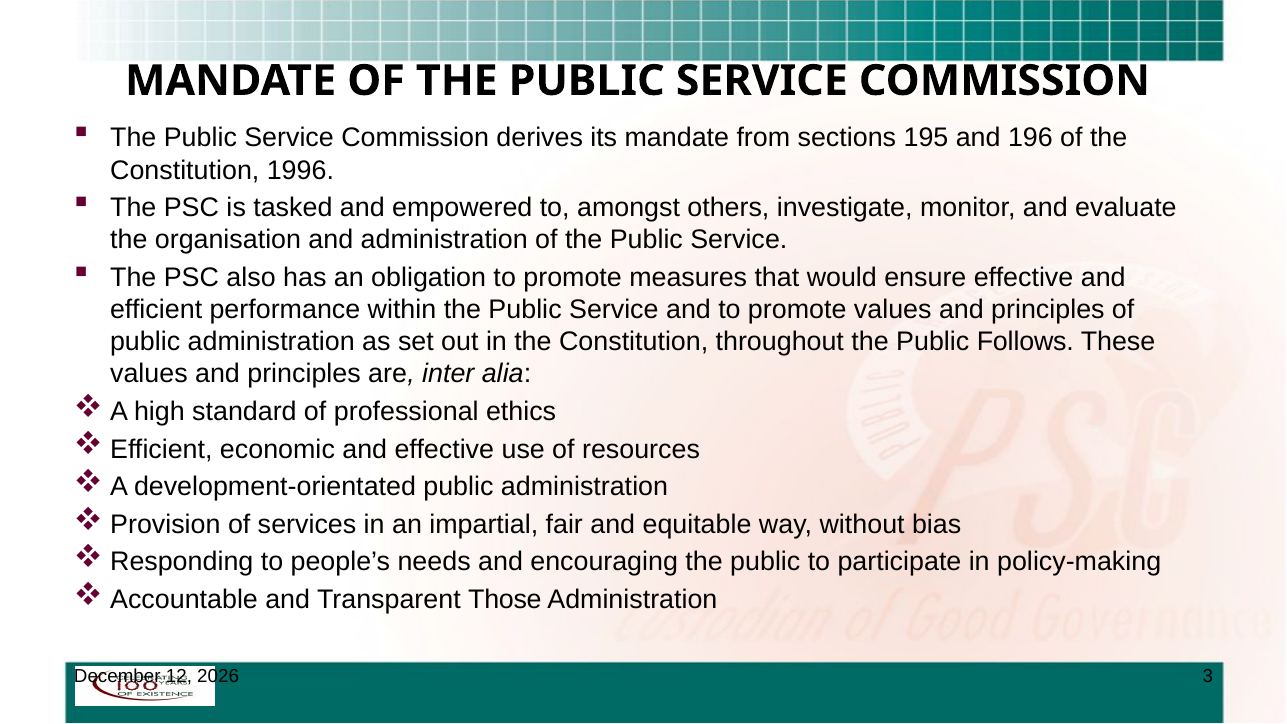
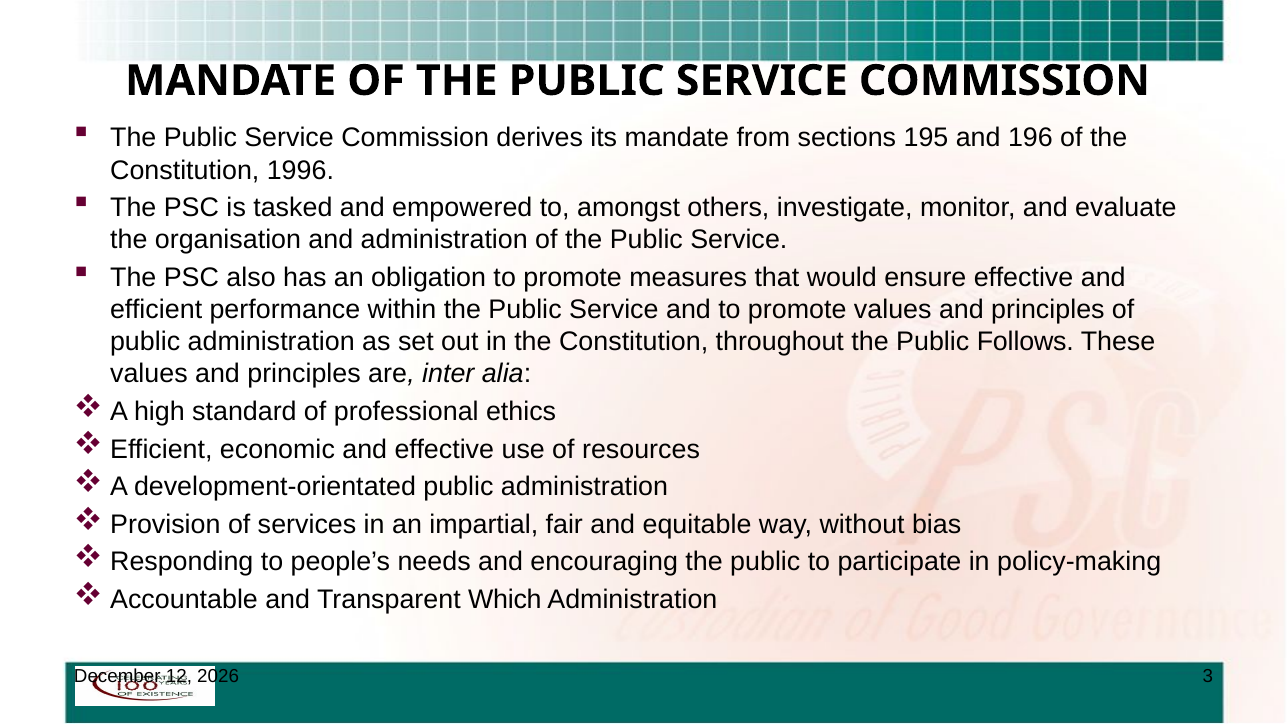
Those: Those -> Which
